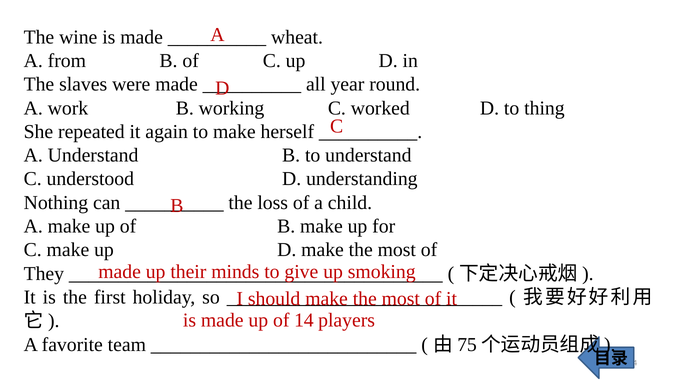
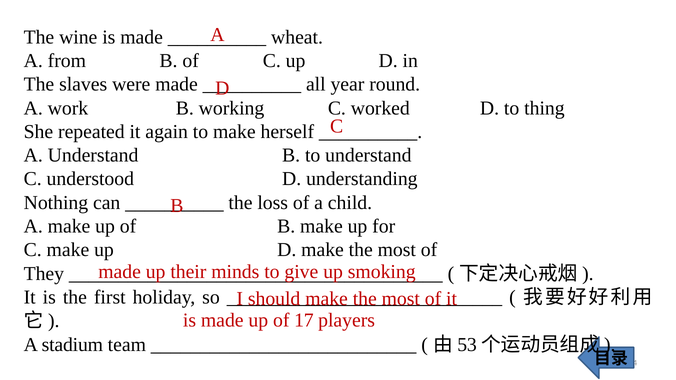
14: 14 -> 17
favorite: favorite -> stadium
75: 75 -> 53
